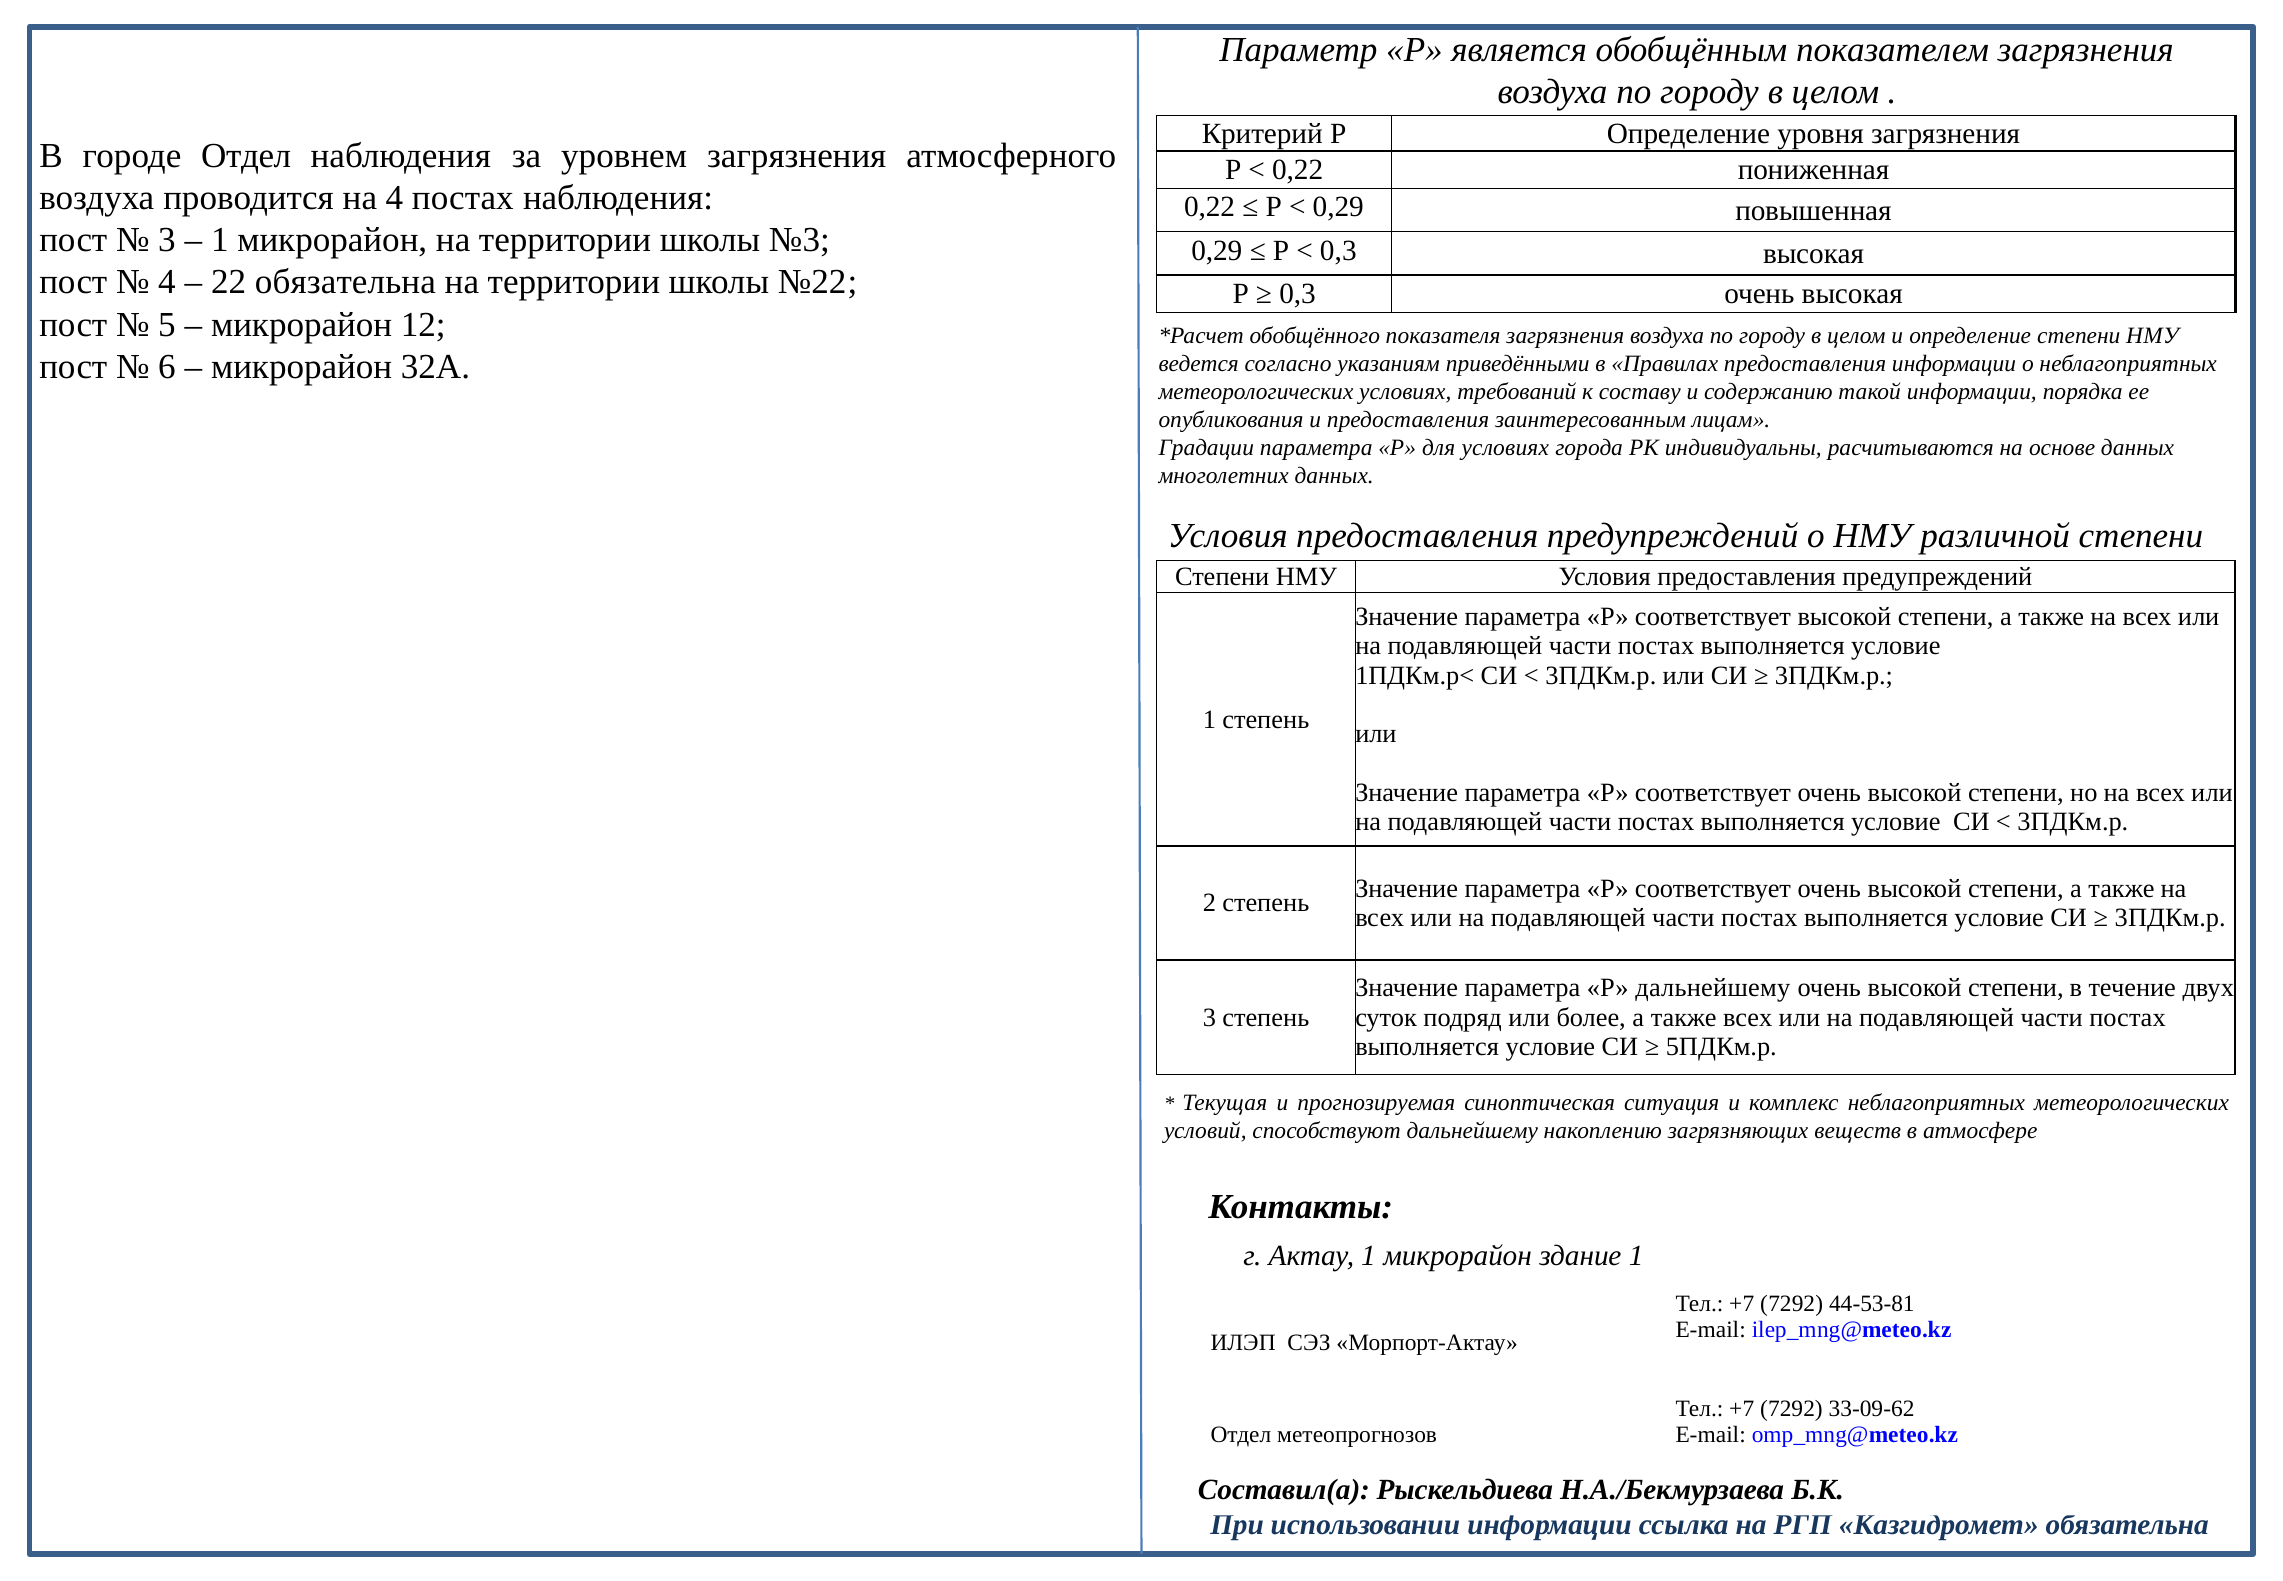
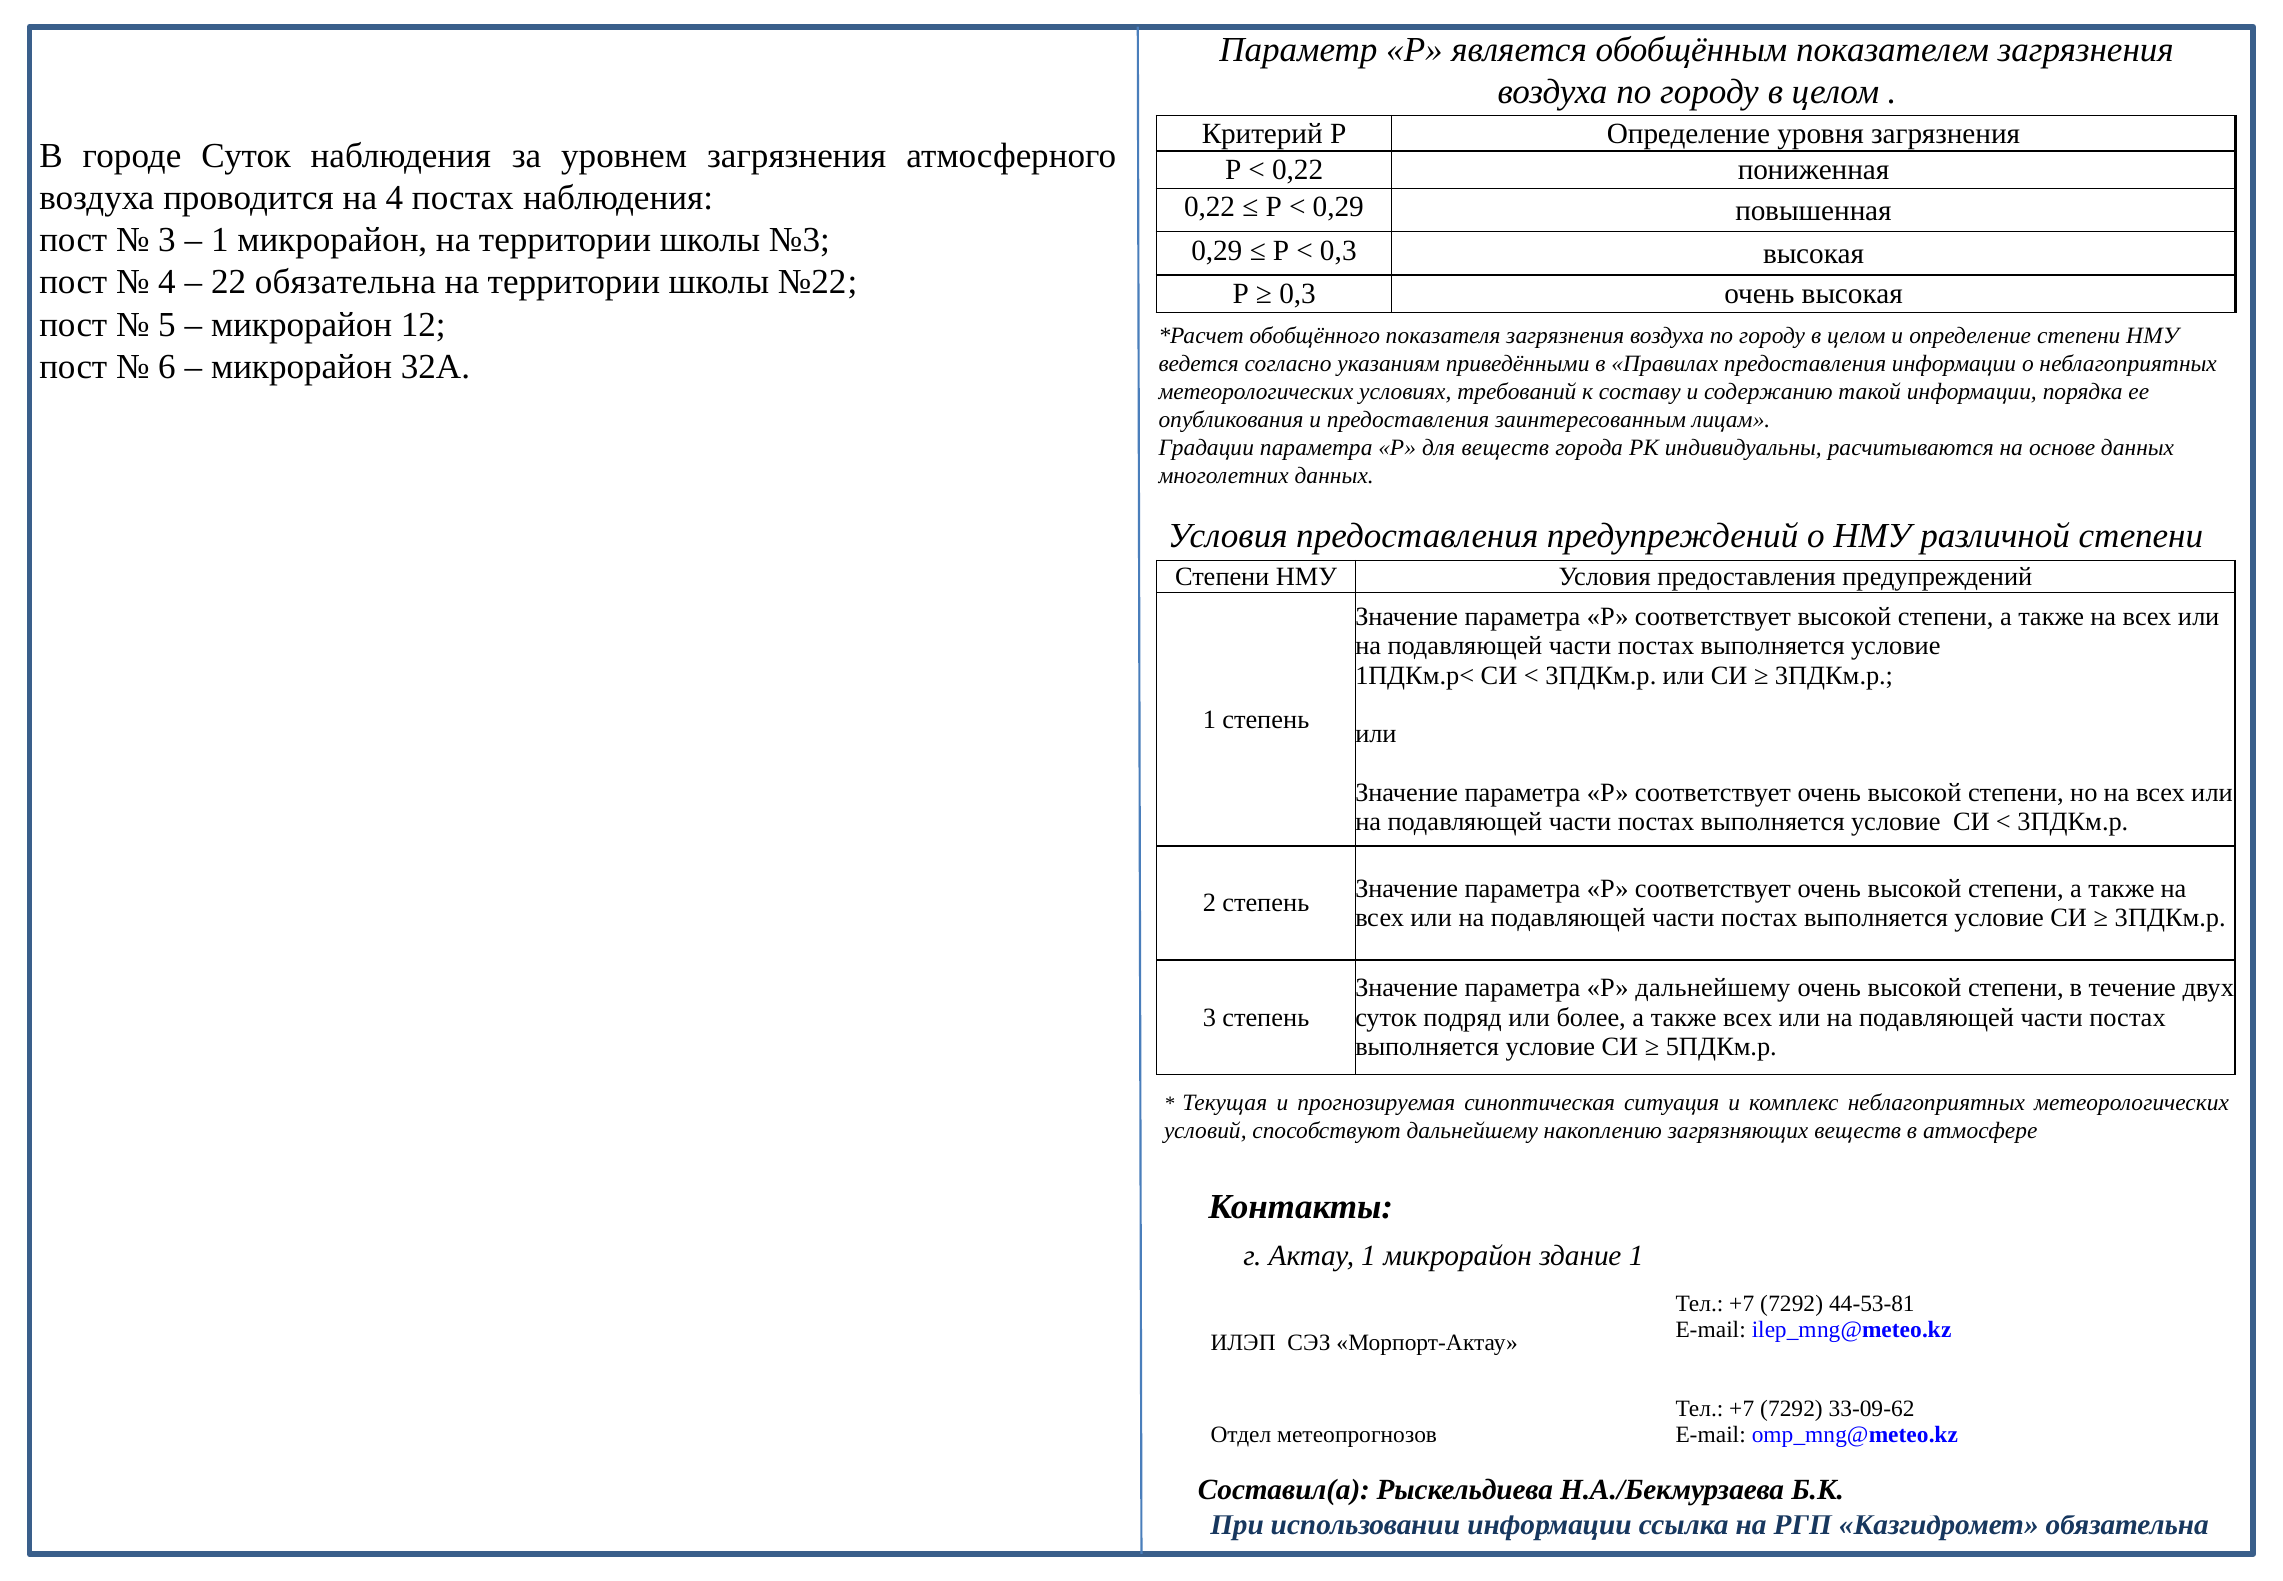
городе Отдел: Отдел -> Суток
для условиях: условиях -> веществ
